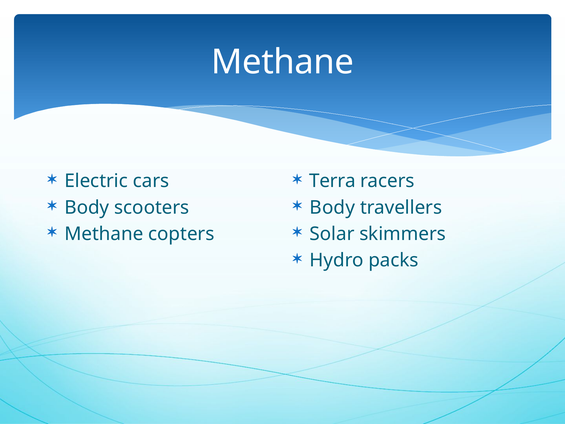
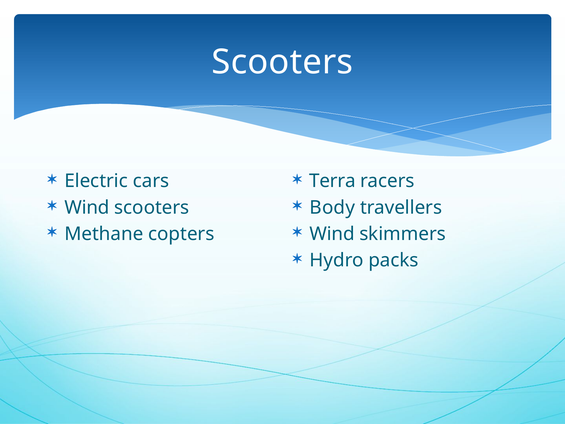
Methane at (283, 62): Methane -> Scooters
Body at (87, 207): Body -> Wind
Solar at (332, 234): Solar -> Wind
